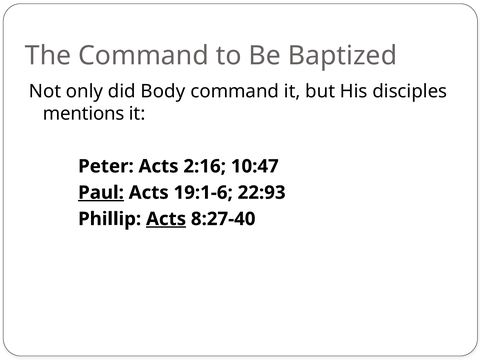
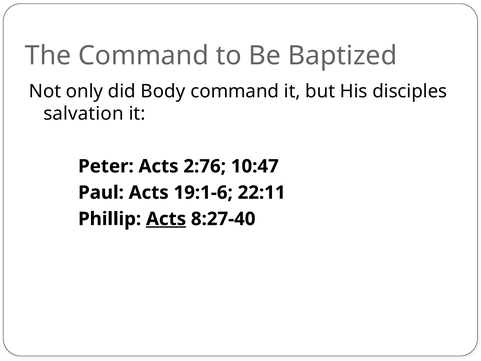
mentions: mentions -> salvation
2:16: 2:16 -> 2:76
Paul underline: present -> none
22:93: 22:93 -> 22:11
